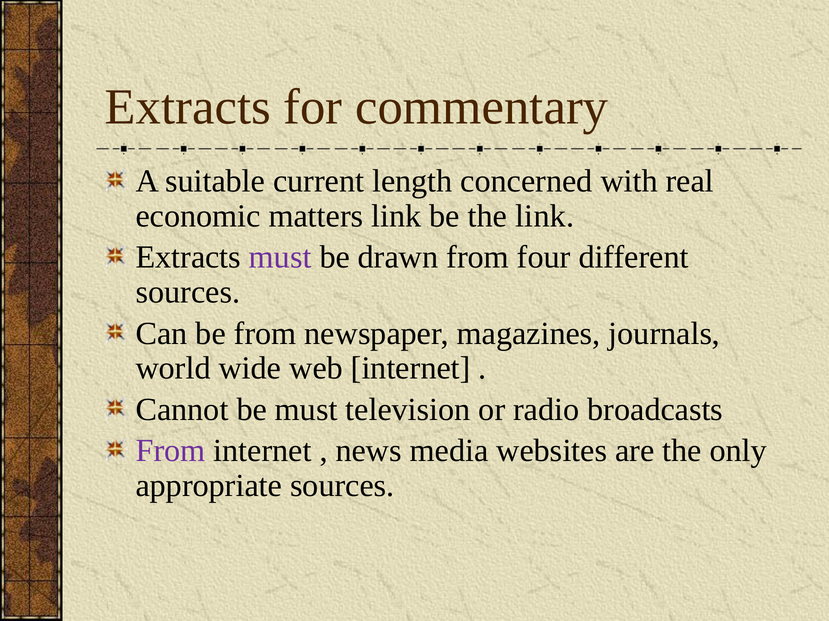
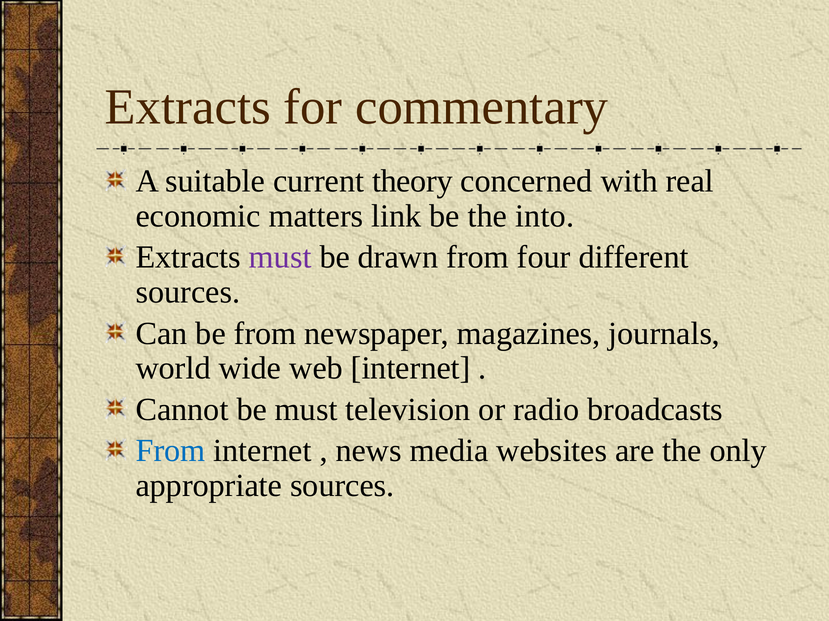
length: length -> theory
the link: link -> into
From at (171, 451) colour: purple -> blue
